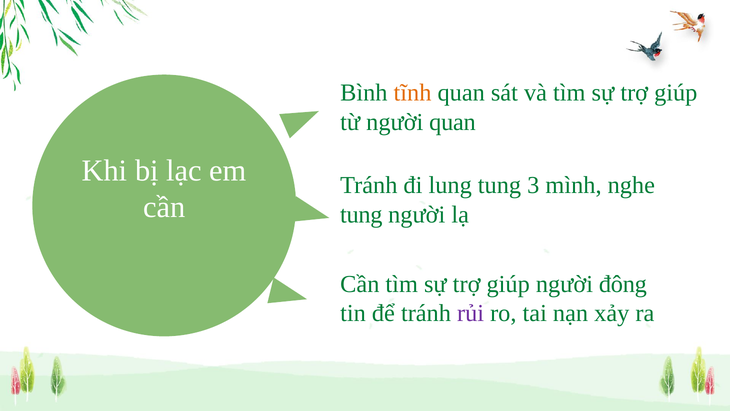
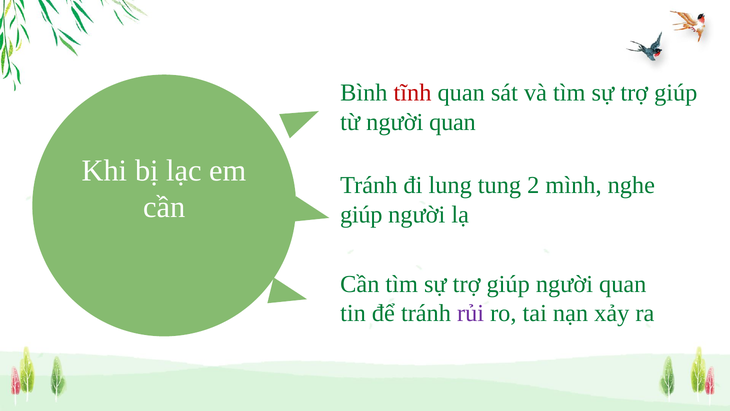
tĩnh colour: orange -> red
3: 3 -> 2
tung at (361, 214): tung -> giúp
giúp người đông: đông -> quan
